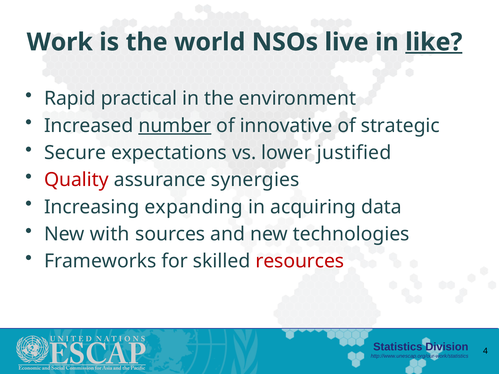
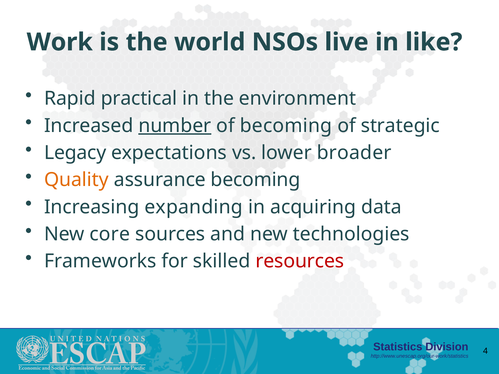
like underline: present -> none
of innovative: innovative -> becoming
Secure: Secure -> Legacy
justified: justified -> broader
Quality colour: red -> orange
assurance synergies: synergies -> becoming
with: with -> core
